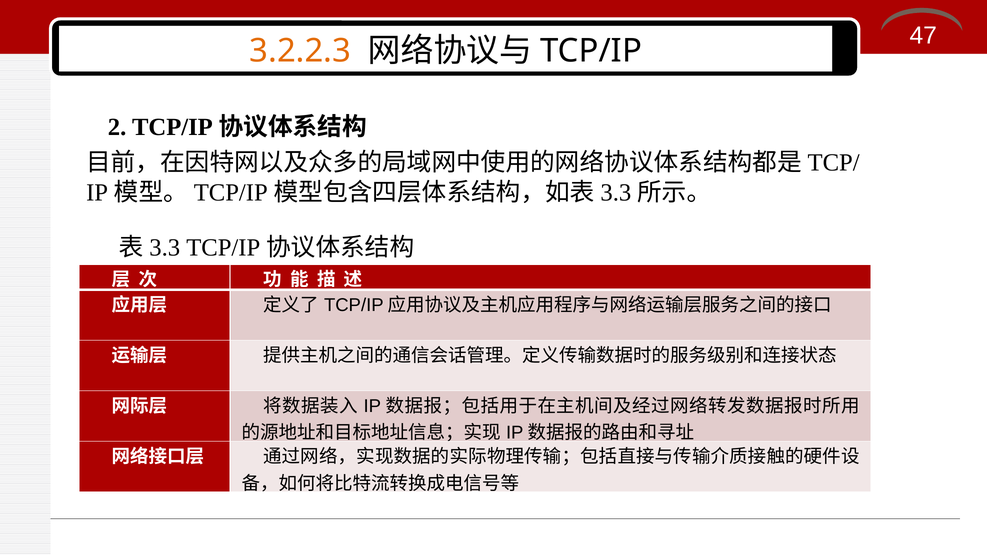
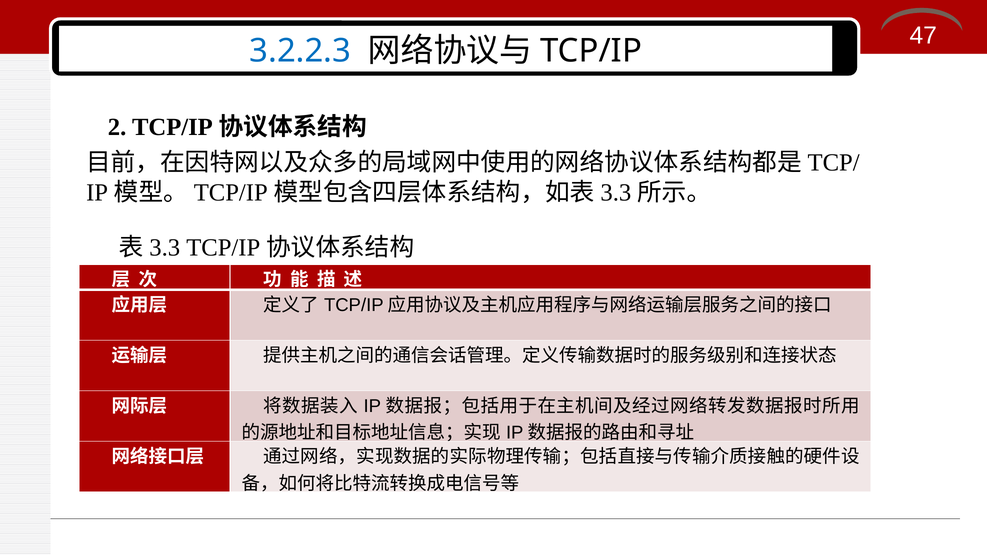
3.2.2.3 colour: orange -> blue
